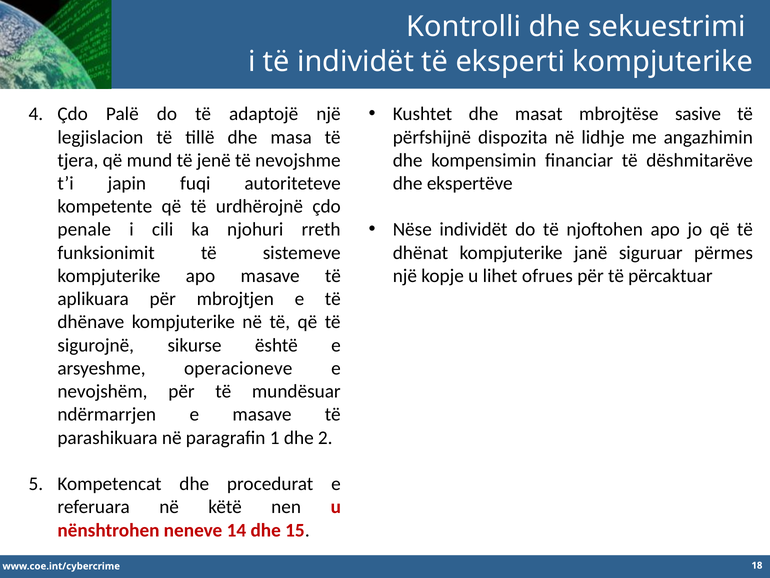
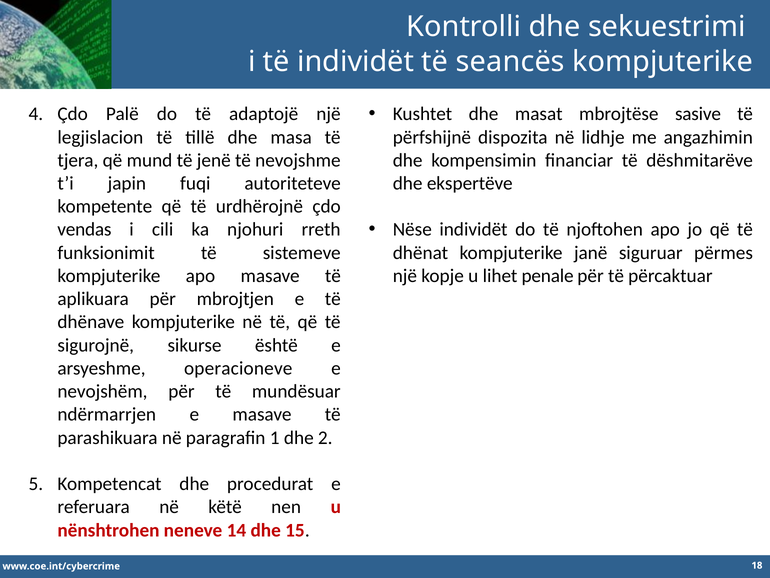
eksperti: eksperti -> seancës
penale: penale -> vendas
ofrues: ofrues -> penale
